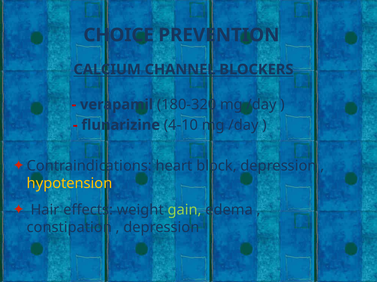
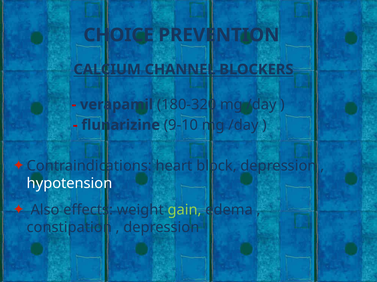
4-10: 4-10 -> 9-10
hypotension colour: yellow -> white
Hair: Hair -> Also
